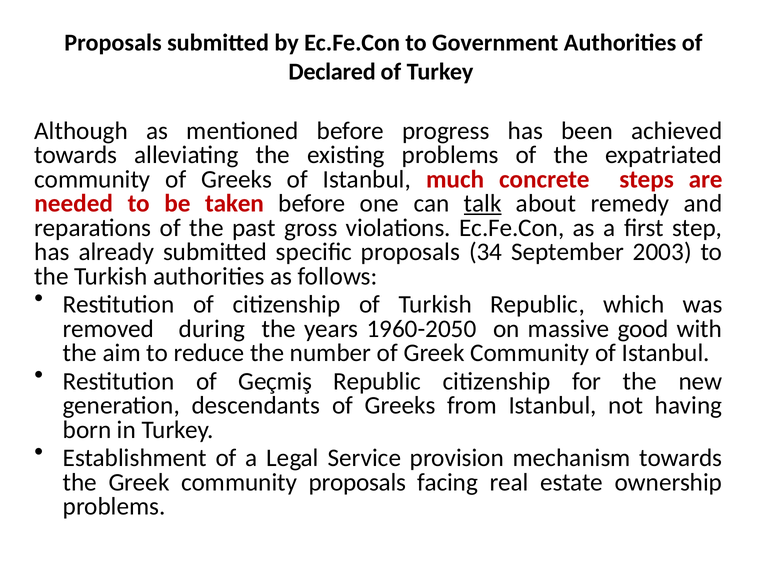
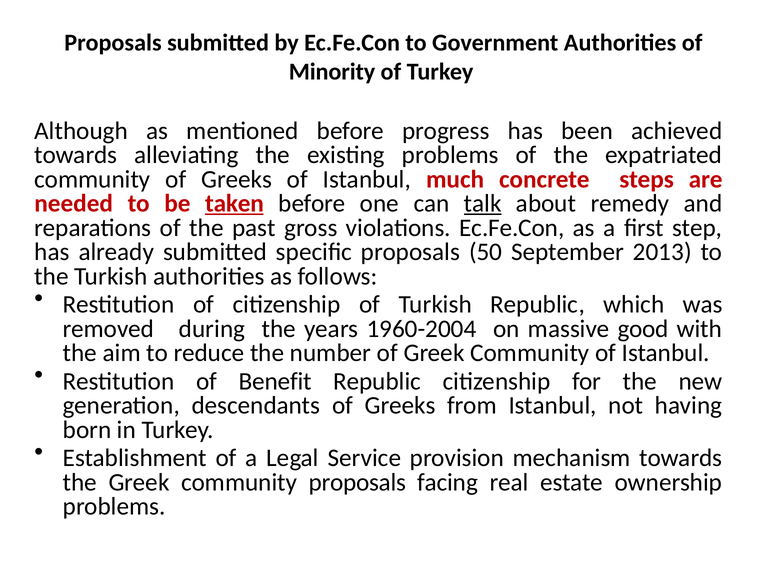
Declared: Declared -> Minority
taken underline: none -> present
34: 34 -> 50
2003: 2003 -> 2013
1960-2050: 1960-2050 -> 1960-2004
Geçmiş: Geçmiş -> Benefit
